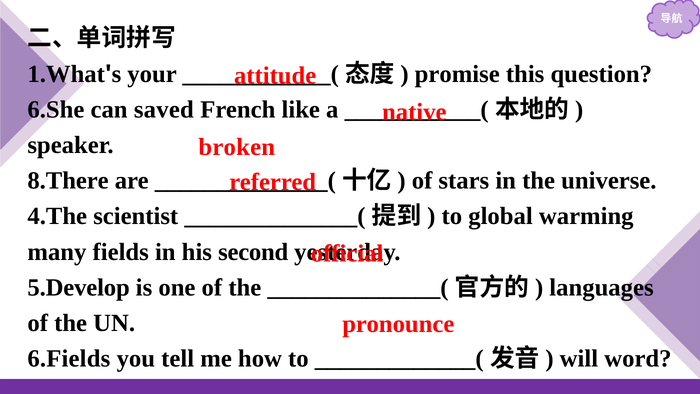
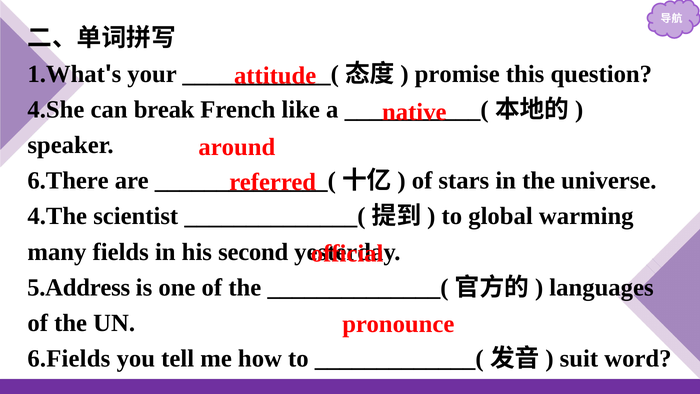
6.She: 6.She -> 4.She
saved: saved -> break
broken: broken -> around
8.There: 8.There -> 6.There
5.Develop: 5.Develop -> 5.Address
will: will -> suit
